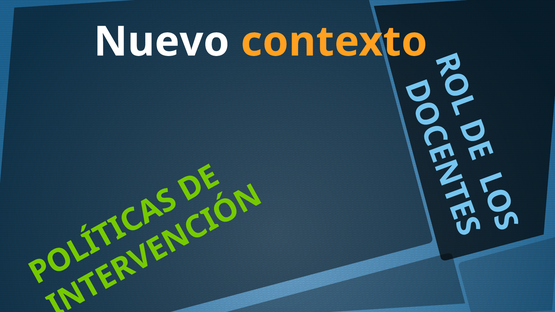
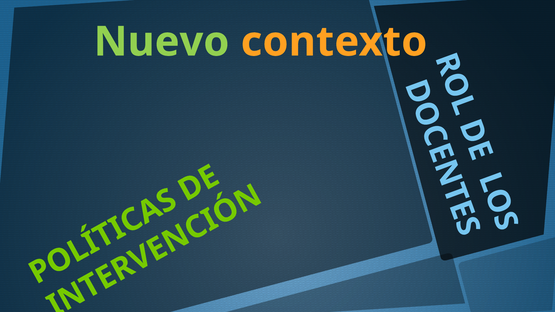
Nuevo colour: white -> light green
